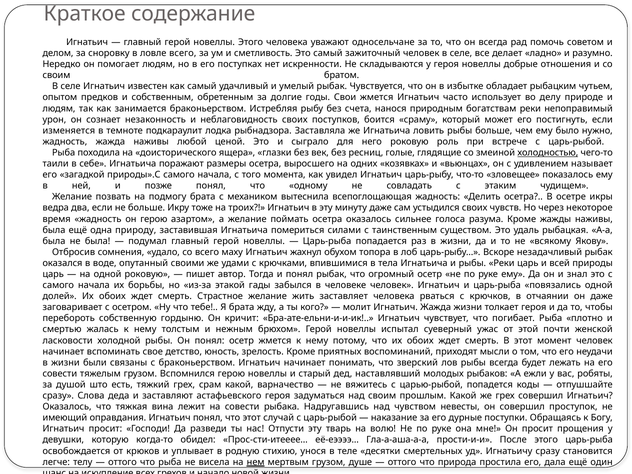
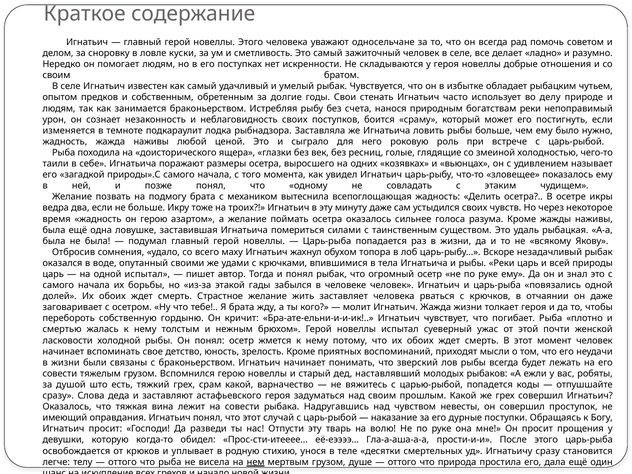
ловле всего: всего -> куски
Свои жмется: жмется -> стенать
холодностью underline: present -> none
природу: природу -> ловушке
одной роковую: роковую -> испытал
